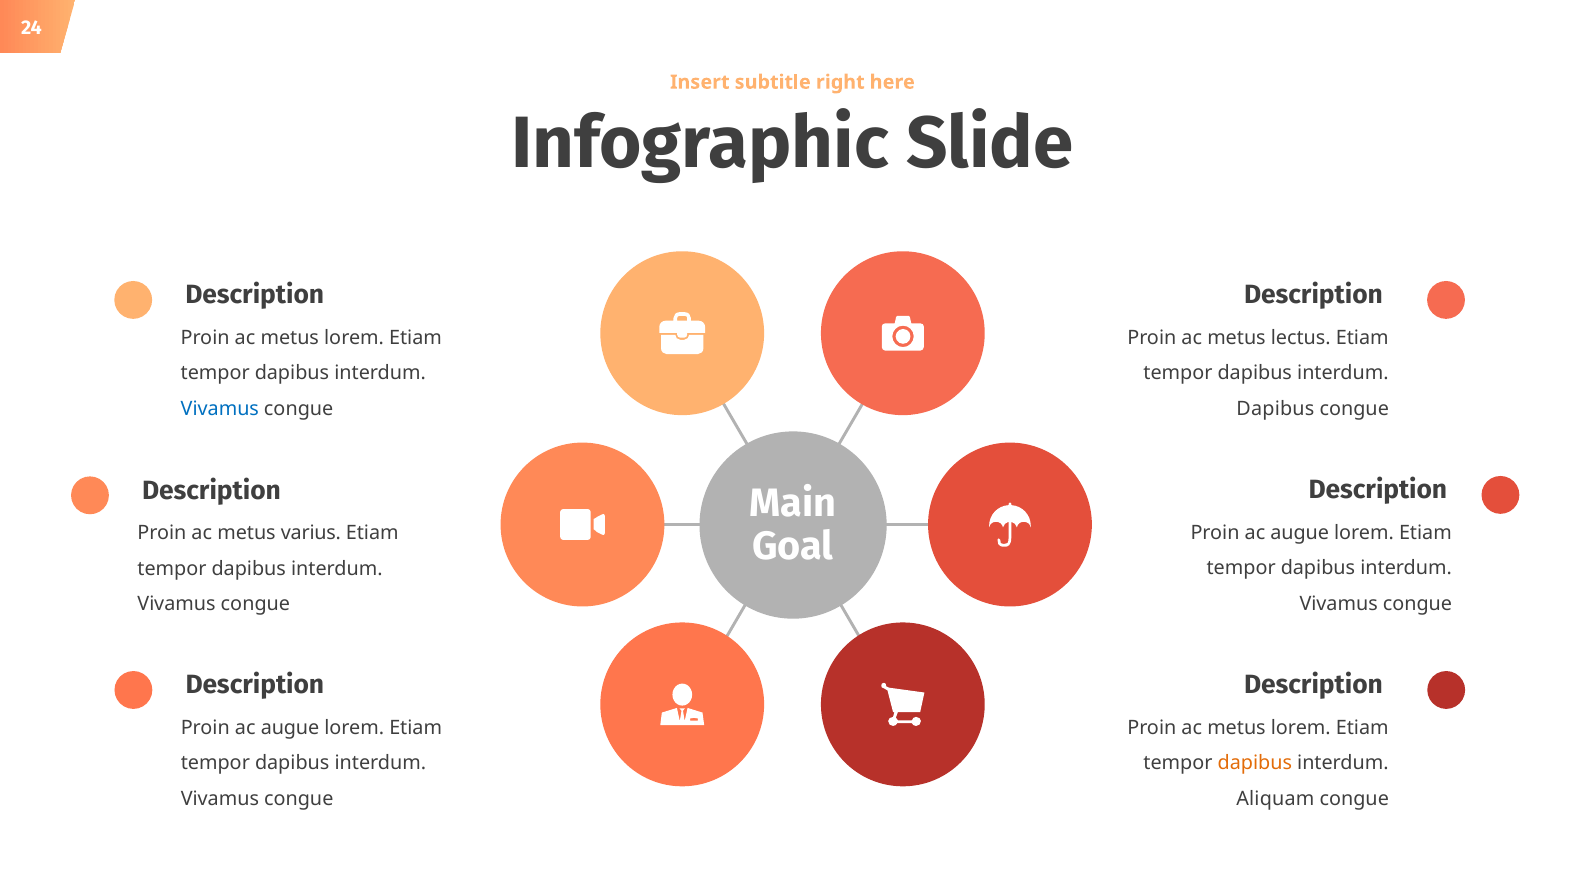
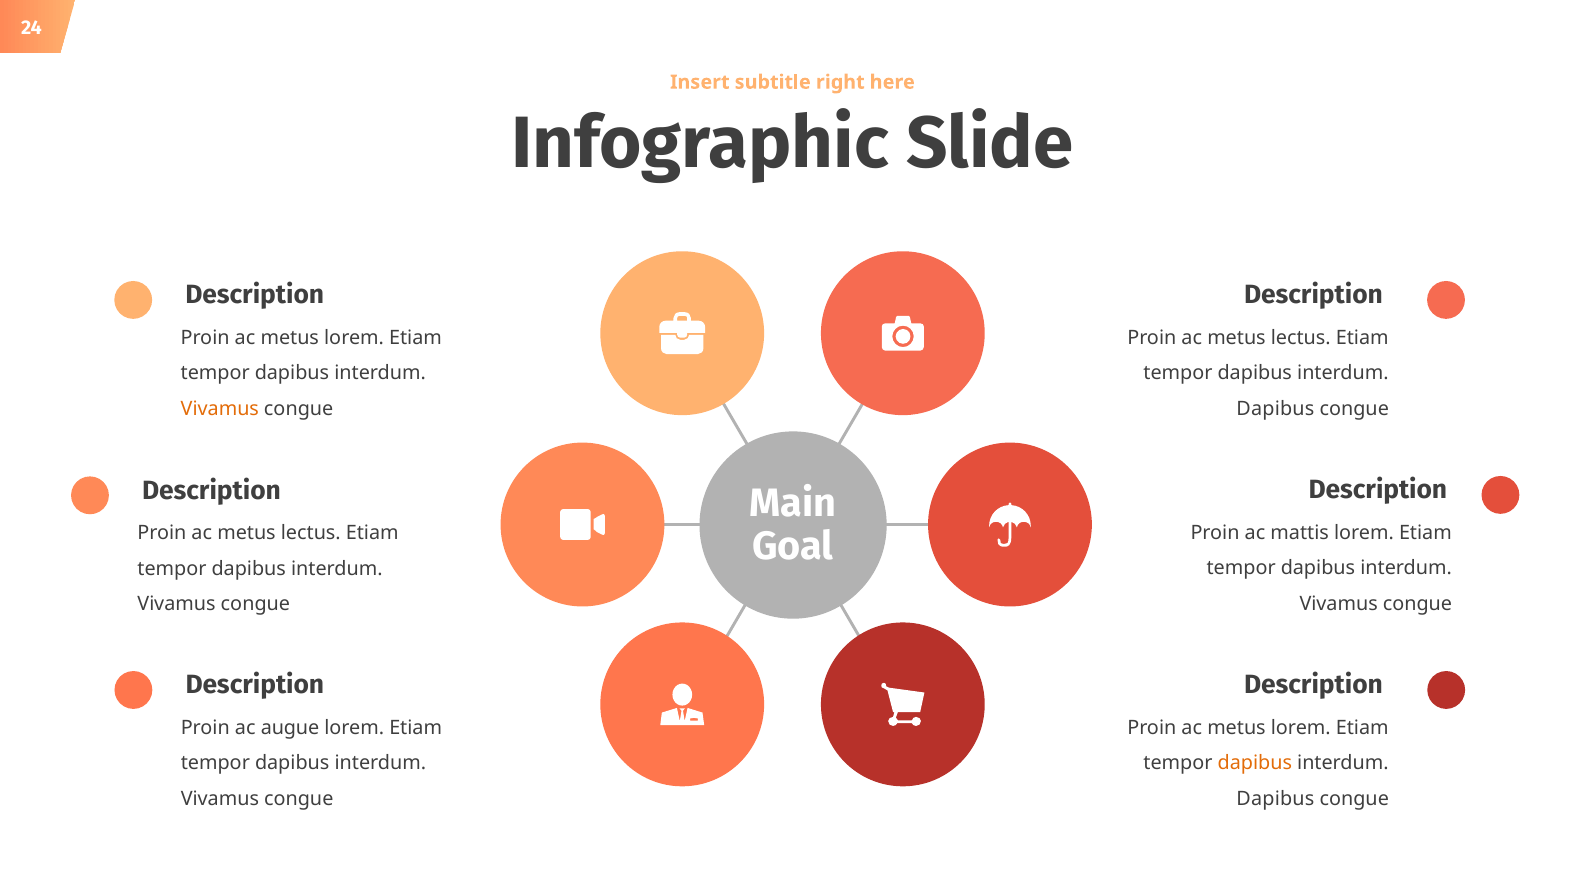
Vivamus at (220, 409) colour: blue -> orange
augue at (1300, 532): augue -> mattis
varius at (311, 533): varius -> lectus
Aliquam at (1275, 799): Aliquam -> Dapibus
